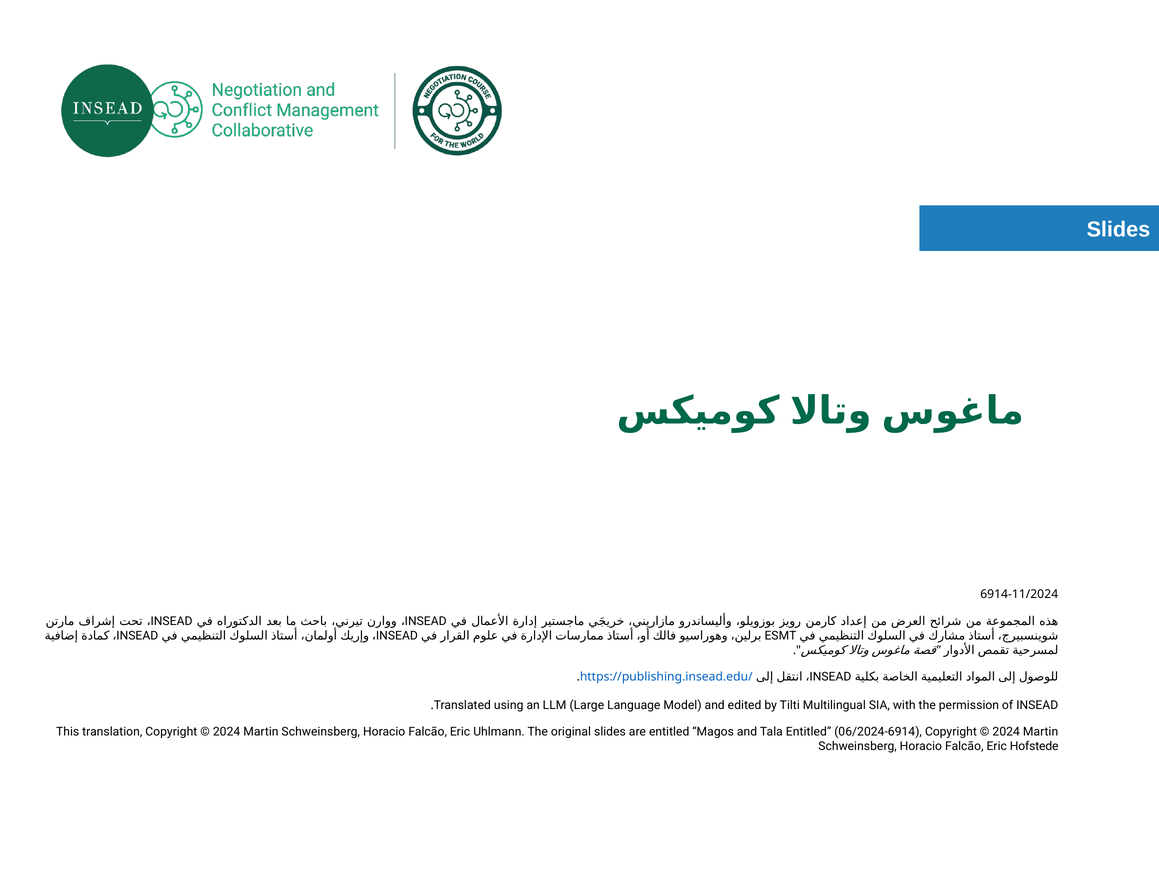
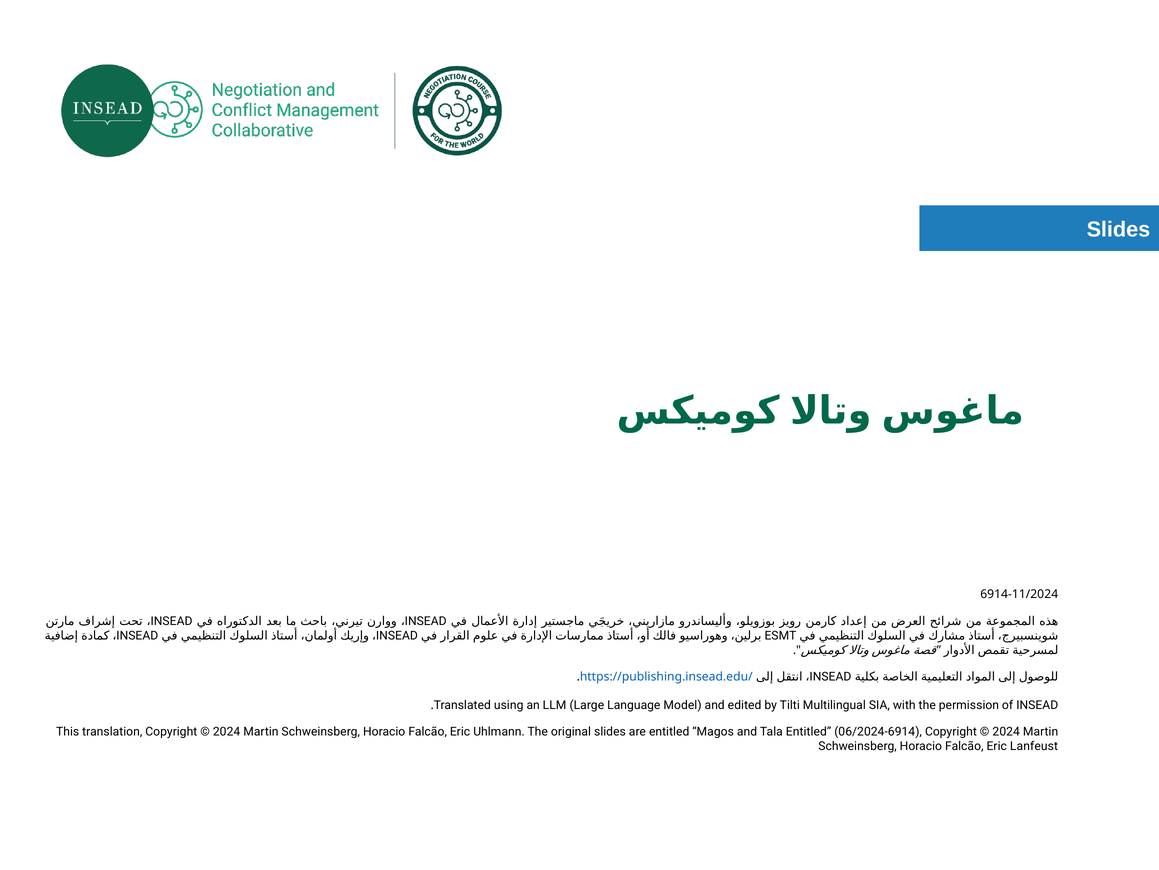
Hofstede: Hofstede -> Lanfeust
